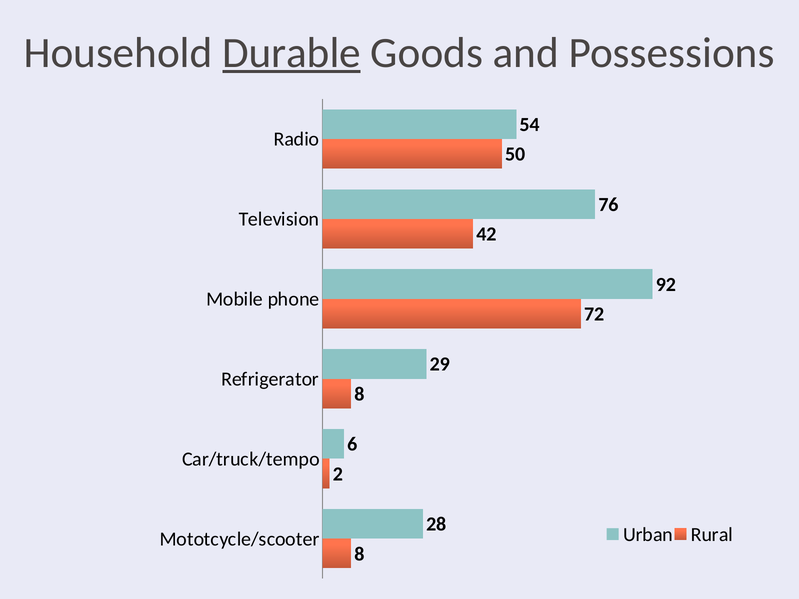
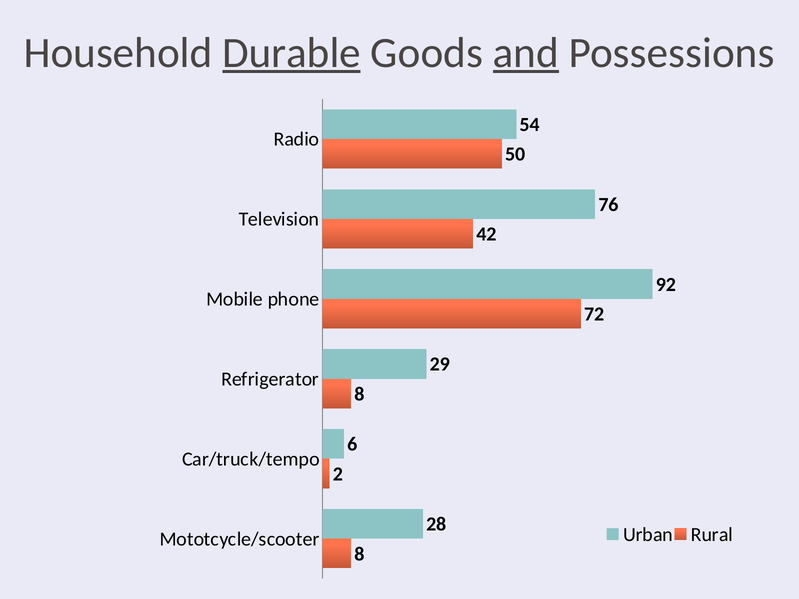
and underline: none -> present
